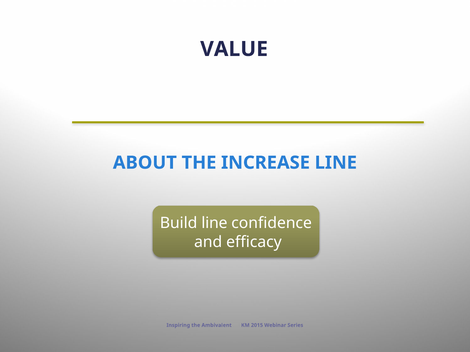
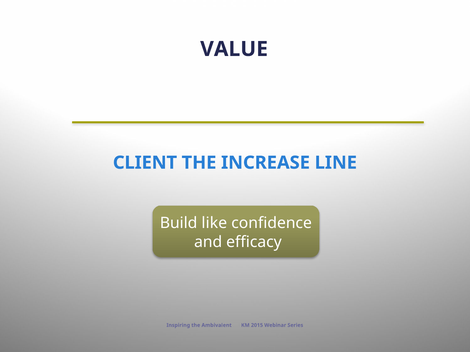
ABOUT: ABOUT -> CLIENT
Build line: line -> like
